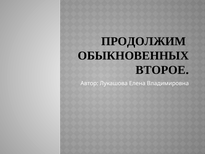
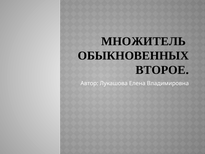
ПРОДОЛЖИМ: ПРОДОЛЖИМ -> МНОЖИТЕЛЬ
